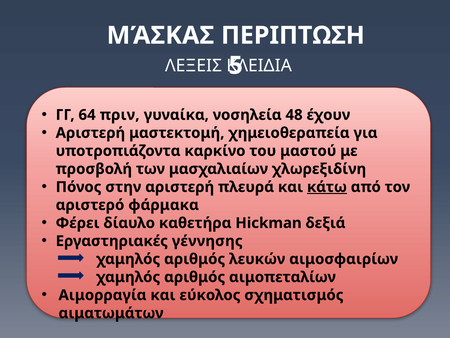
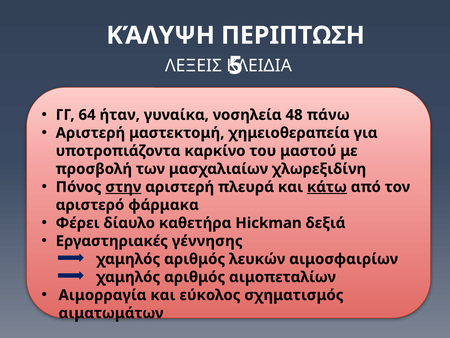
ΜΆΣΚΑΣ: ΜΆΣΚΑΣ -> ΚΆΛΥΨΗ
πριν: πριν -> ήταν
έχουν: έχουν -> πάνω
στην underline: none -> present
